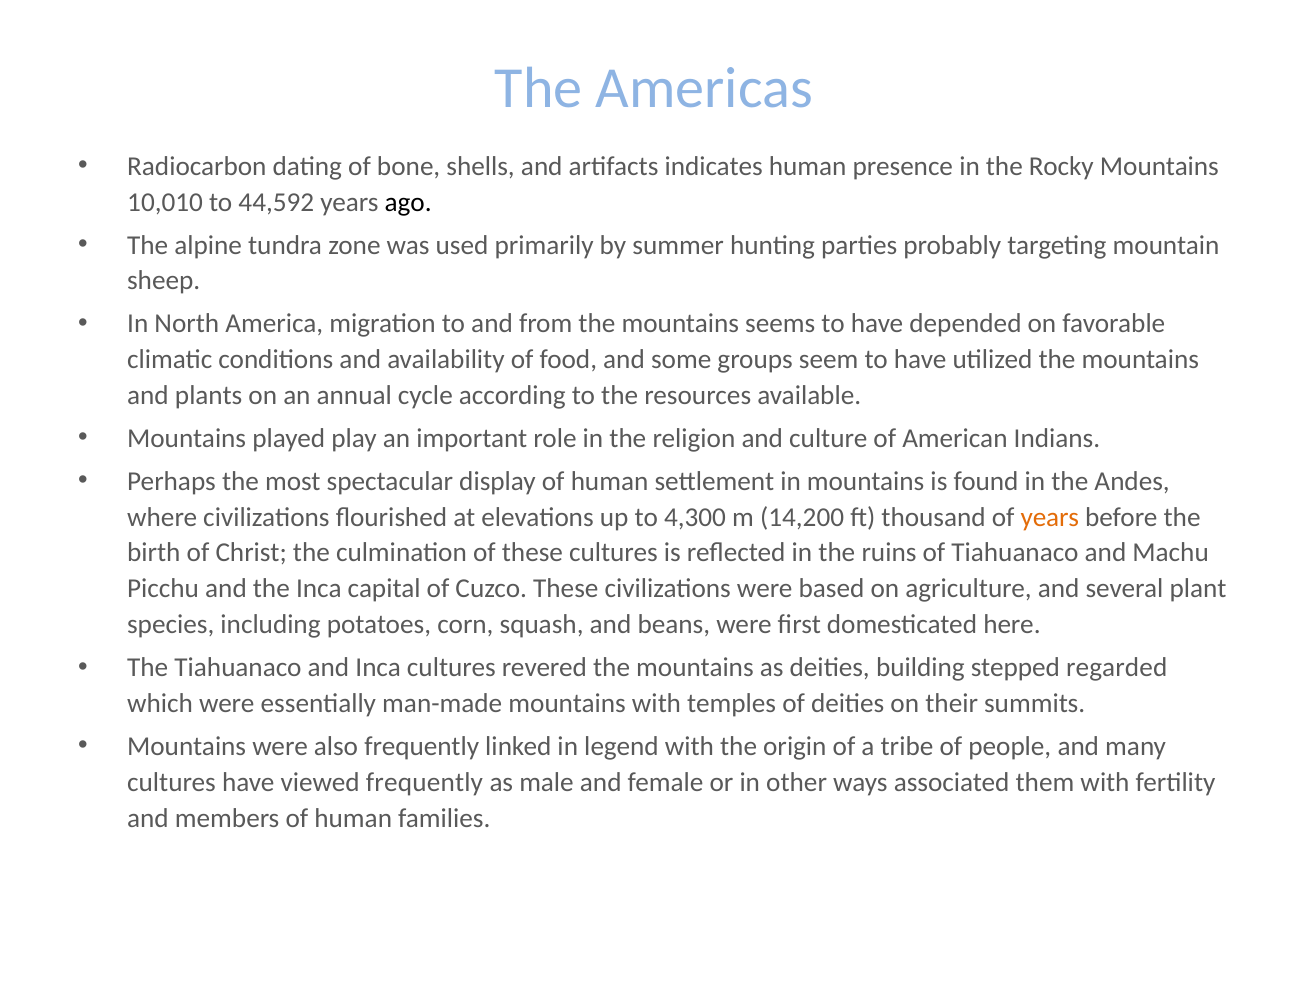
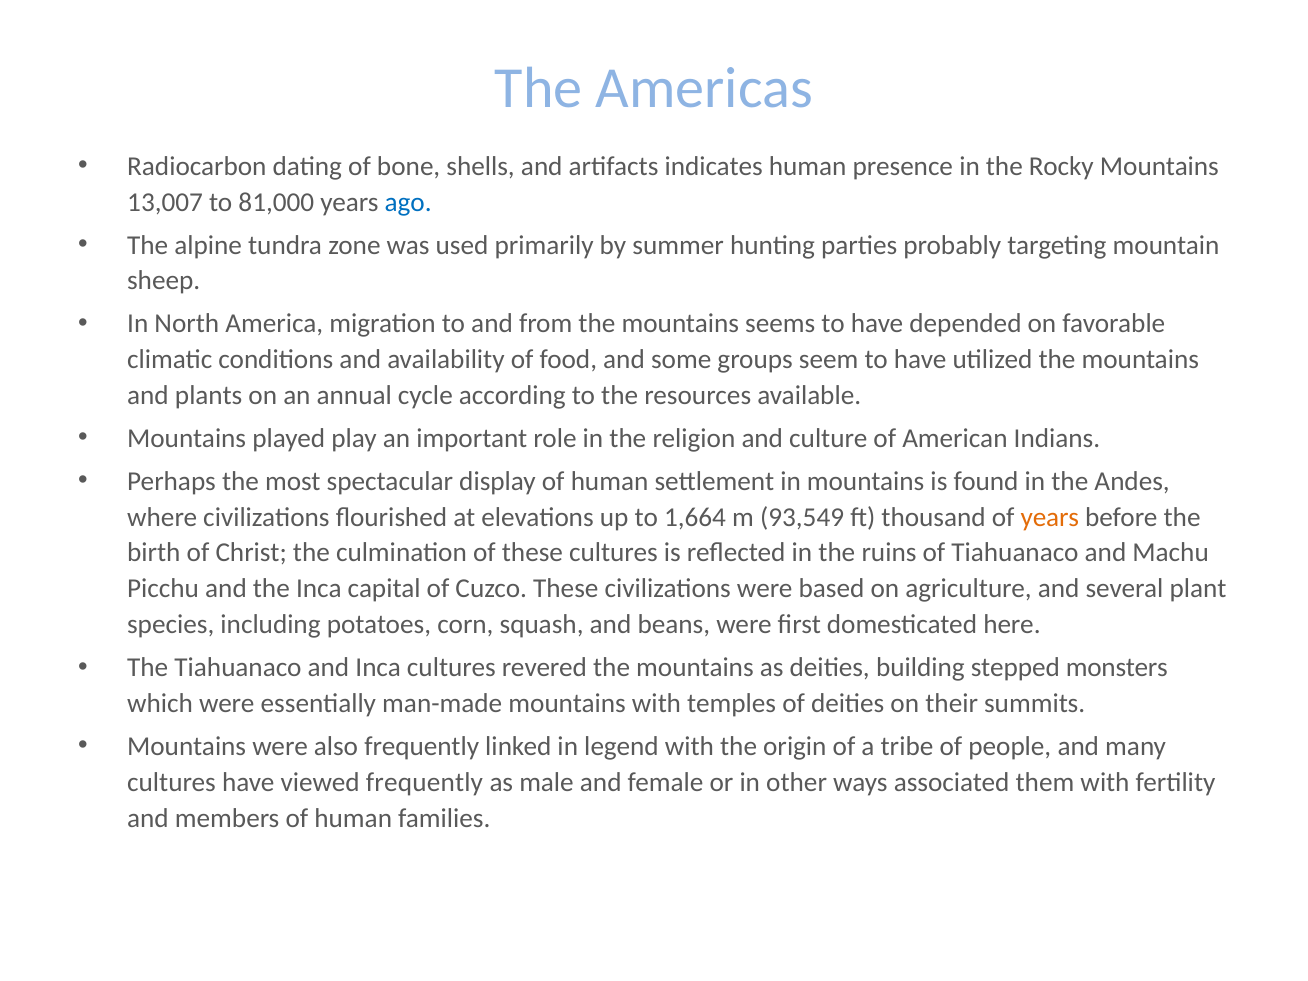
10,010: 10,010 -> 13,007
44,592: 44,592 -> 81,000
ago colour: black -> blue
4,300: 4,300 -> 1,664
14,200: 14,200 -> 93,549
regarded: regarded -> monsters
